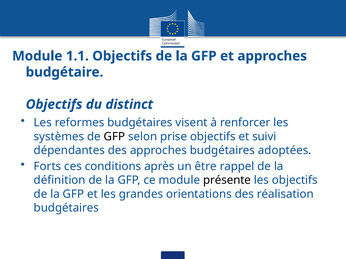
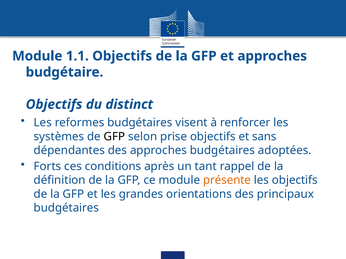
suivi: suivi -> sans
être: être -> tant
présente colour: black -> orange
réalisation: réalisation -> principaux
